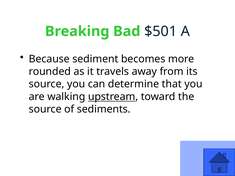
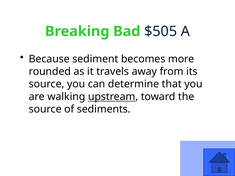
$501: $501 -> $505
